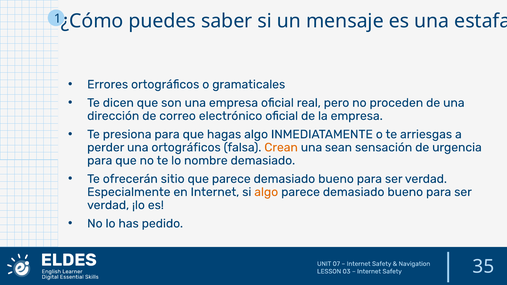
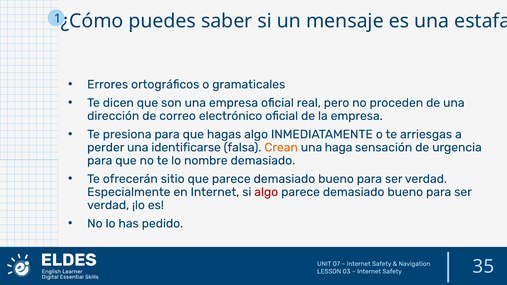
una ortográficos: ortográficos -> identificarse
sean: sean -> haga
algo at (266, 192) colour: orange -> red
